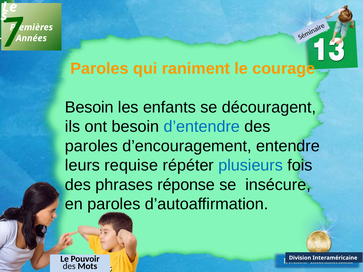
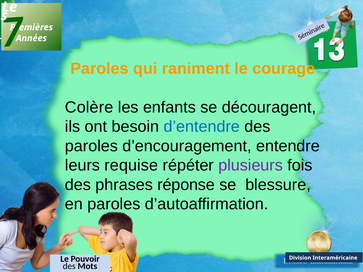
Besoin at (89, 107): Besoin -> Colère
plusieurs colour: blue -> purple
insécure: insécure -> blessure
